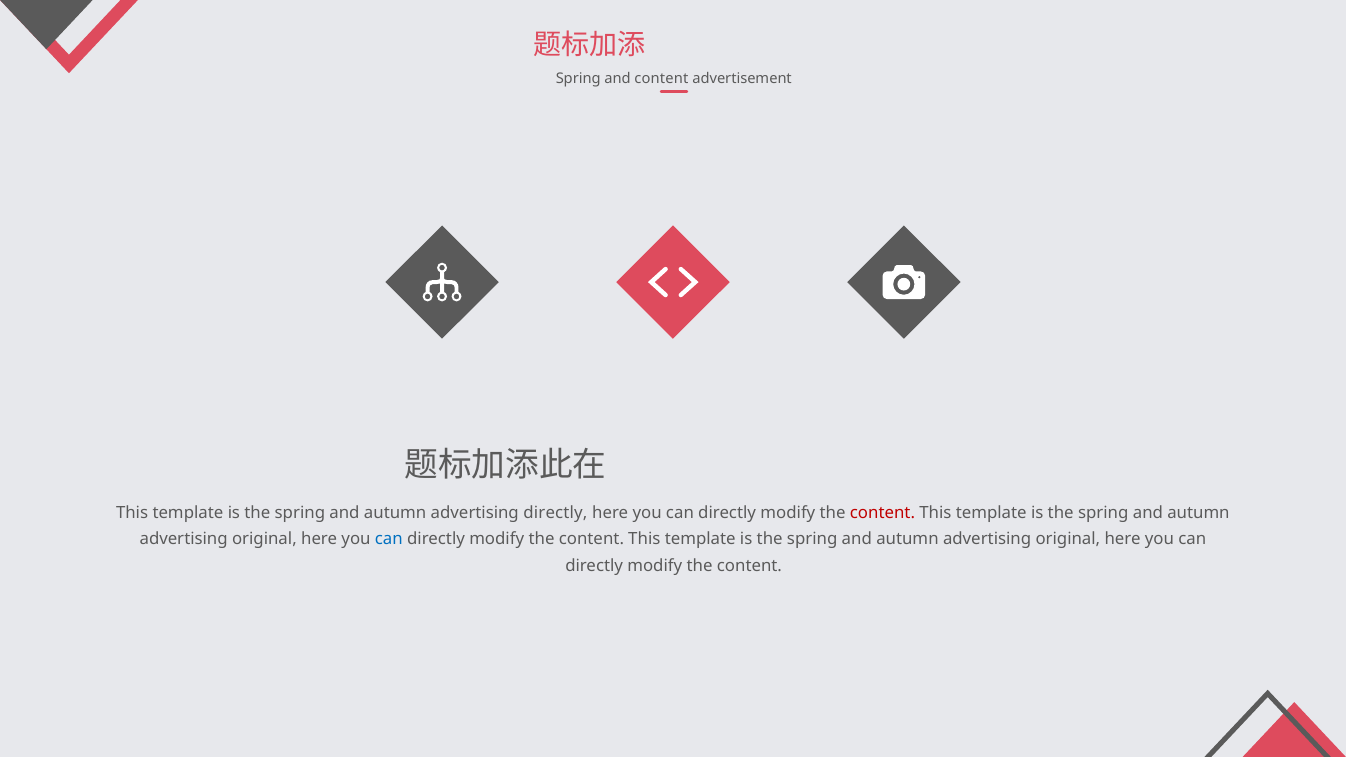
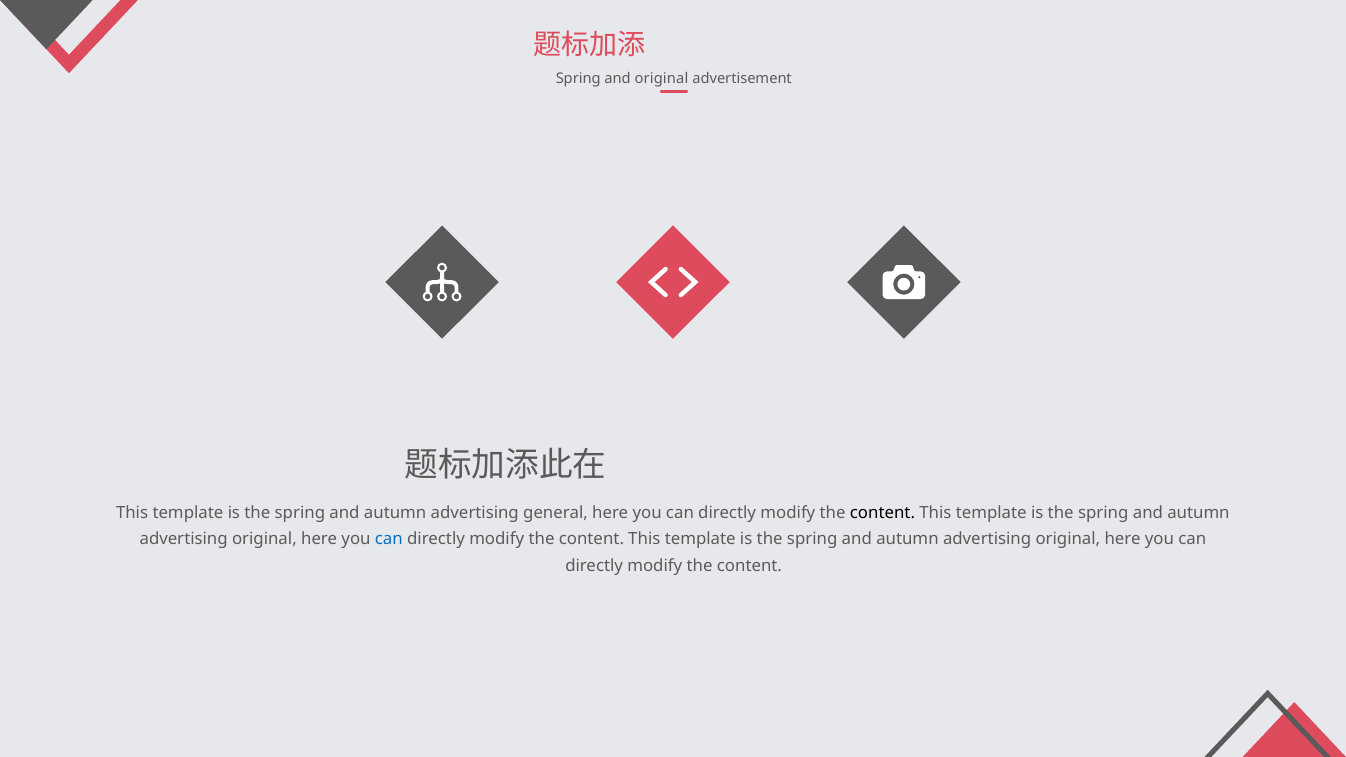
and content: content -> original
advertising directly: directly -> general
content at (882, 513) colour: red -> black
